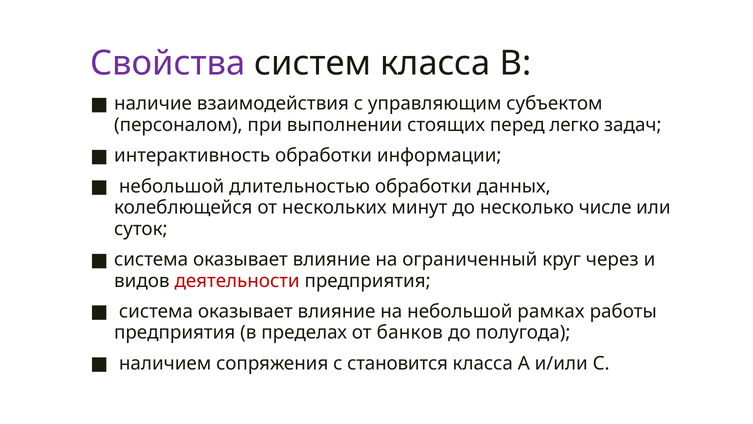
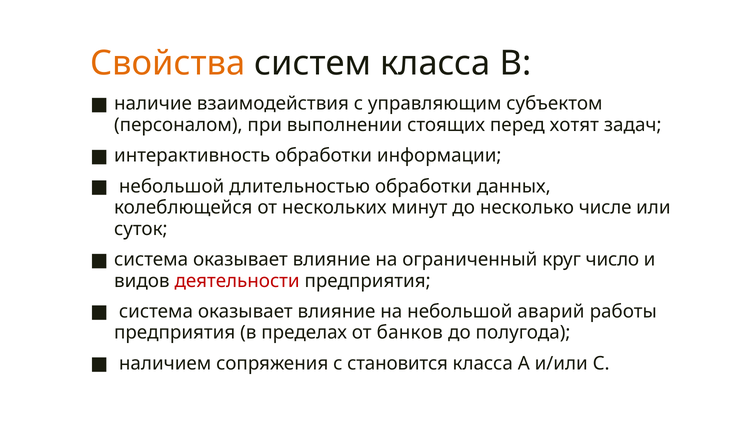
Свойства colour: purple -> orange
легко: легко -> хотят
через: через -> число
рамках: рамках -> аварий
